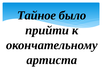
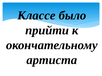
Тайное: Тайное -> Классе
